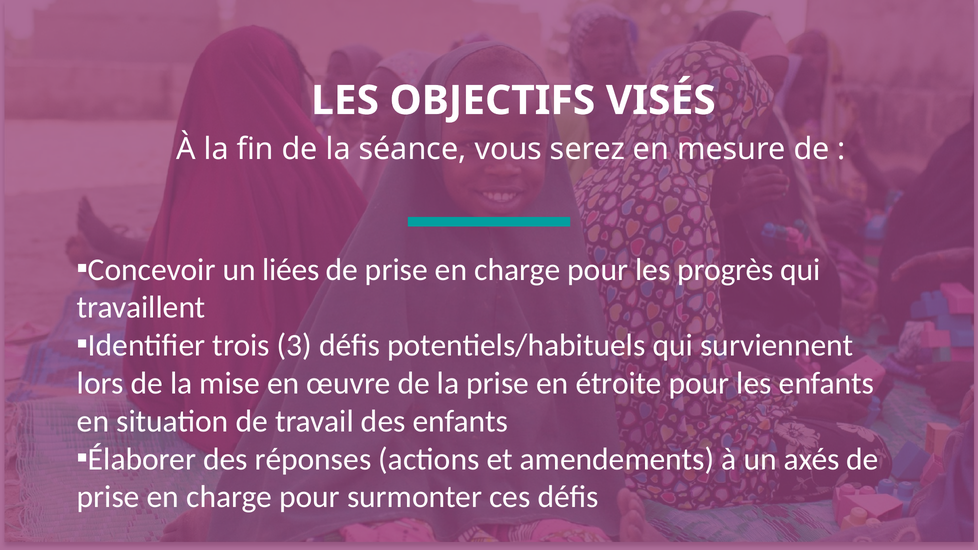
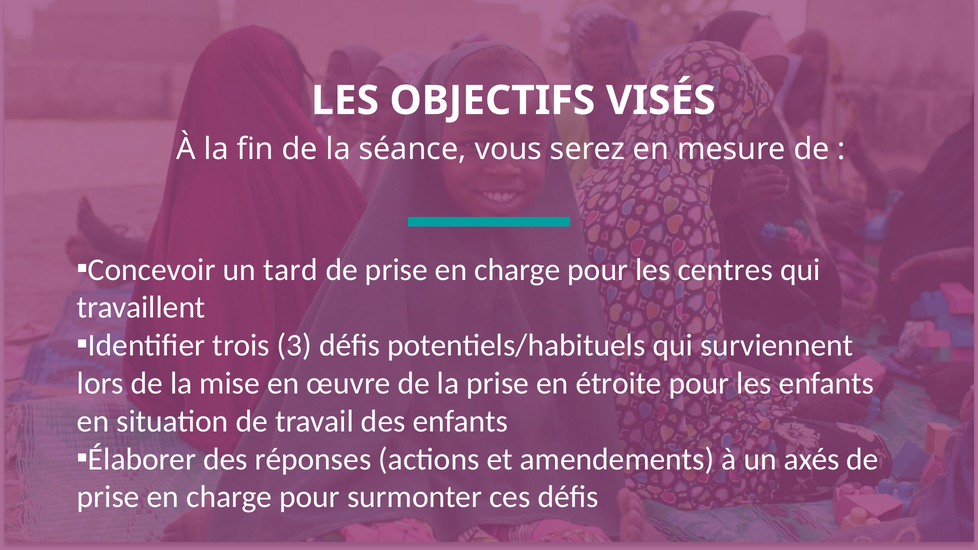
liées: liées -> tard
progrès: progrès -> centres
